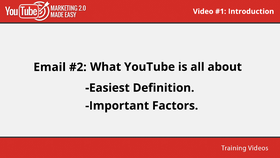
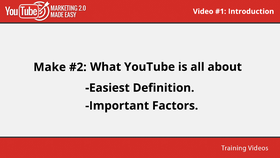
Email: Email -> Make
